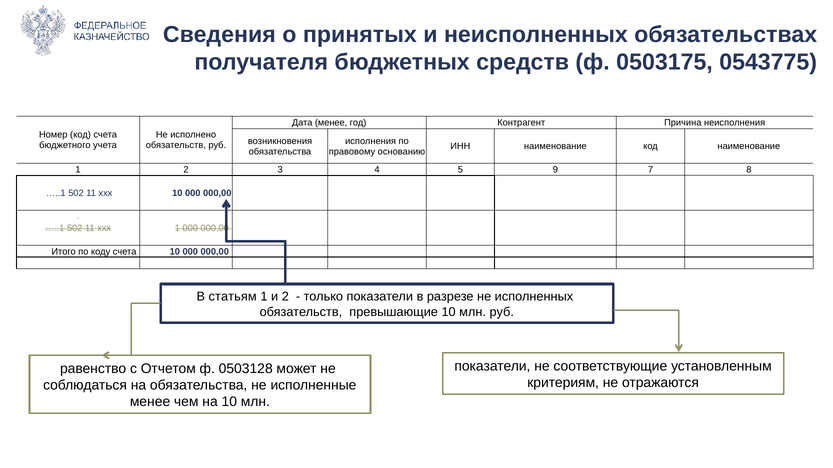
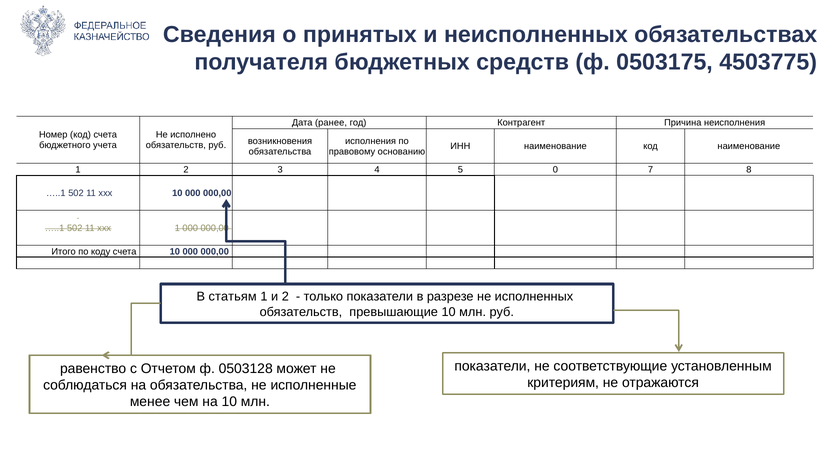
0543775: 0543775 -> 4503775
Дата менее: менее -> ранее
9: 9 -> 0
